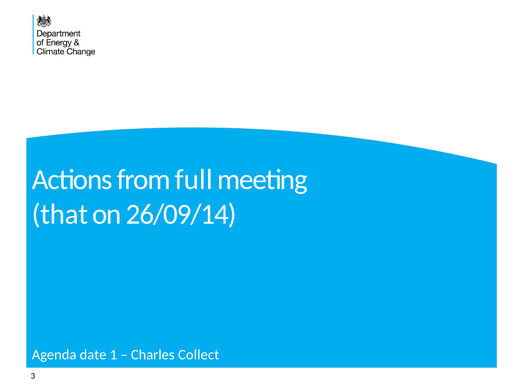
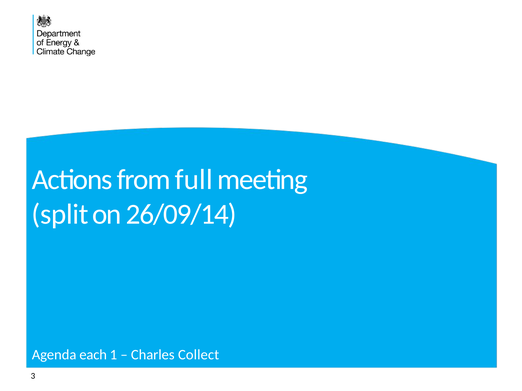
that: that -> split
date: date -> each
